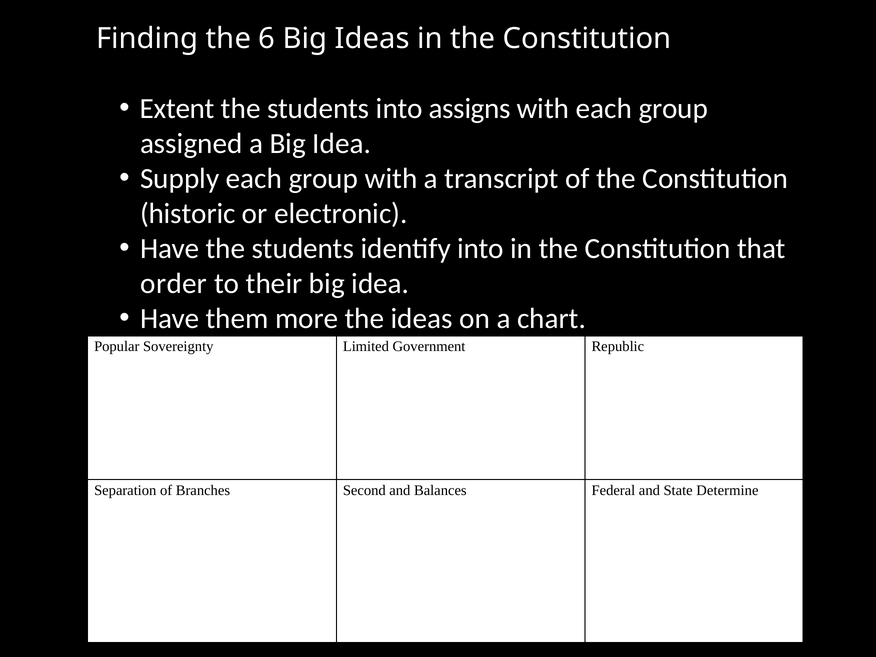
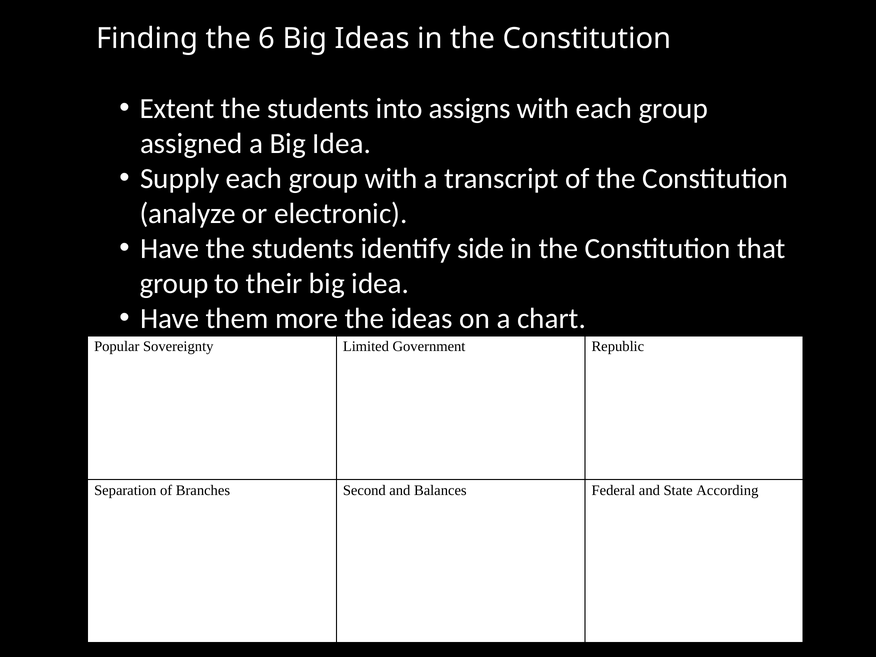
historic: historic -> analyze
identify into: into -> side
order at (174, 284): order -> group
Determine: Determine -> According
